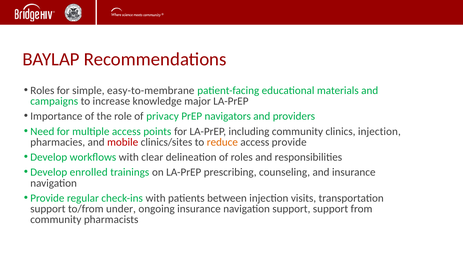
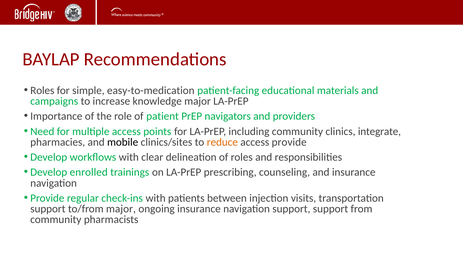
easy-to-membrane: easy-to-membrane -> easy-to-medication
privacy: privacy -> patient
clinics injection: injection -> integrate
mobile colour: red -> black
to/from under: under -> major
